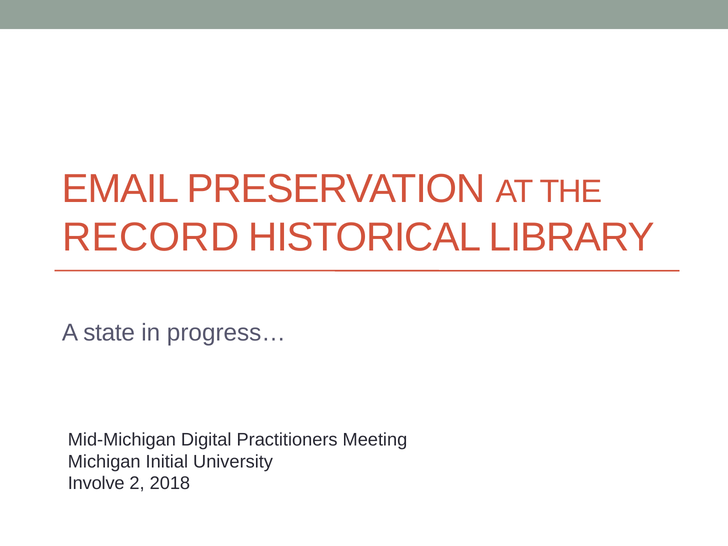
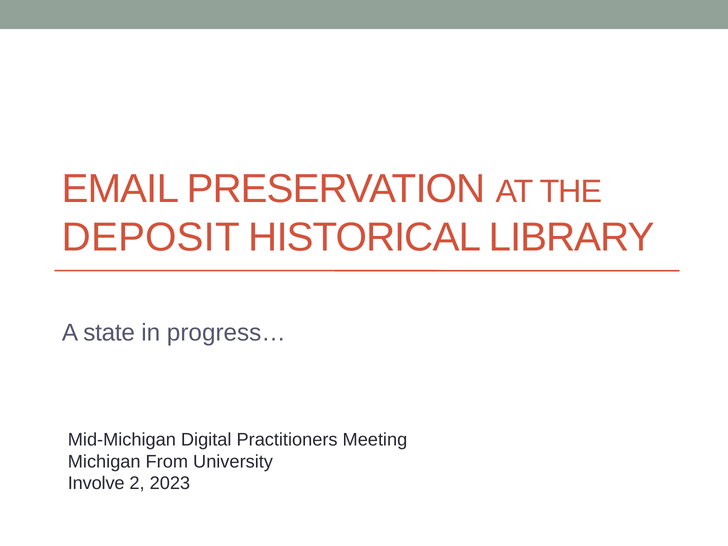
RECORD: RECORD -> DEPOSIT
Initial: Initial -> From
2018: 2018 -> 2023
